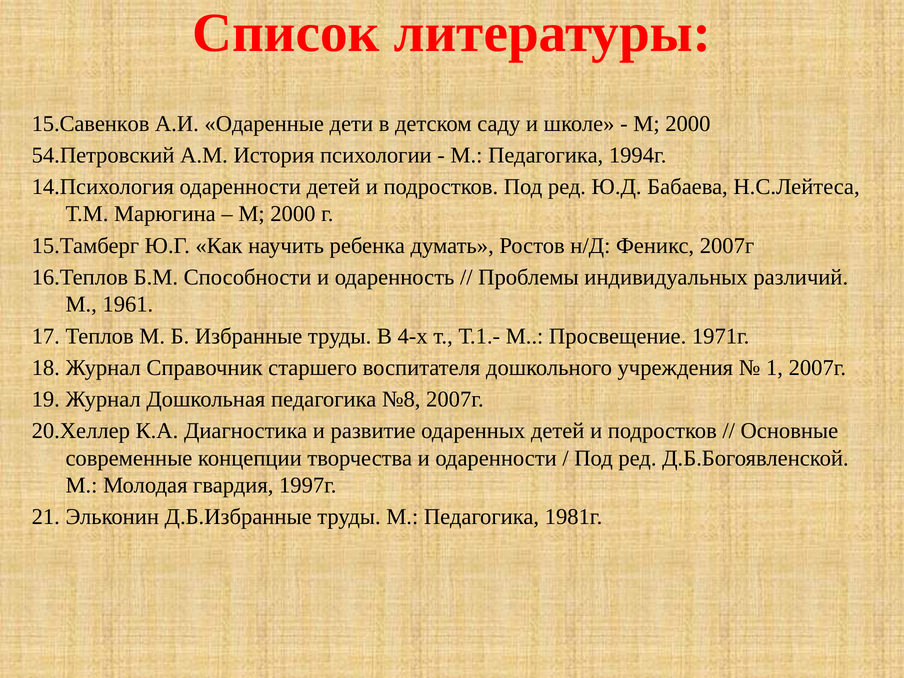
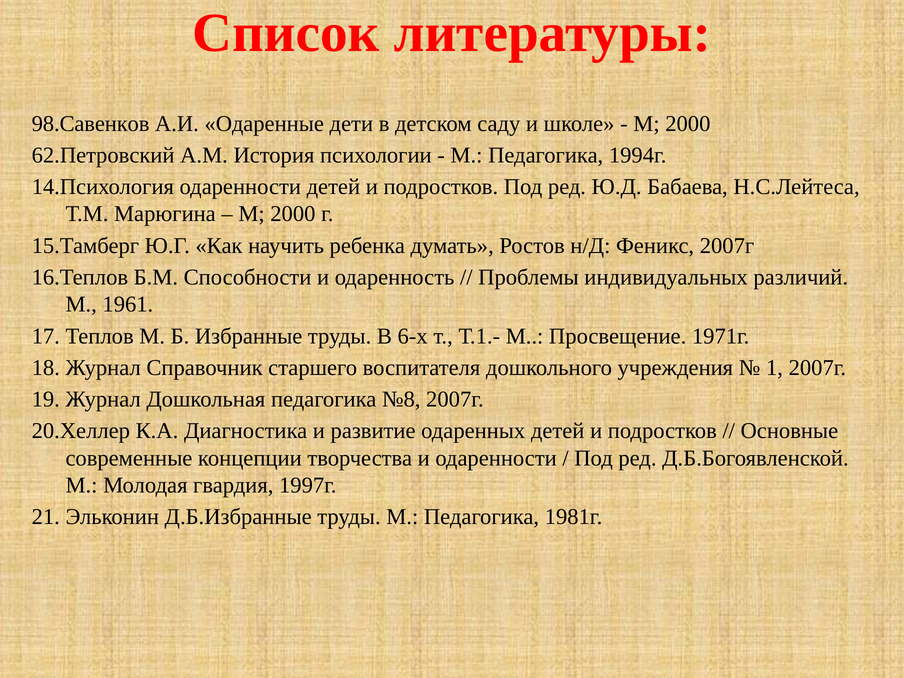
15.Савенков: 15.Савенков -> 98.Савенков
54.Петровский: 54.Петровский -> 62.Петровский
4-х: 4-х -> 6-х
